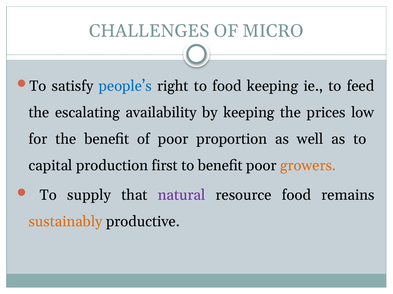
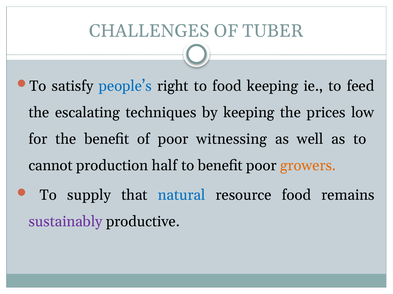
MICRO: MICRO -> TUBER
availability: availability -> techniques
proportion: proportion -> witnessing
capital: capital -> cannot
first: first -> half
natural colour: purple -> blue
sustainably colour: orange -> purple
